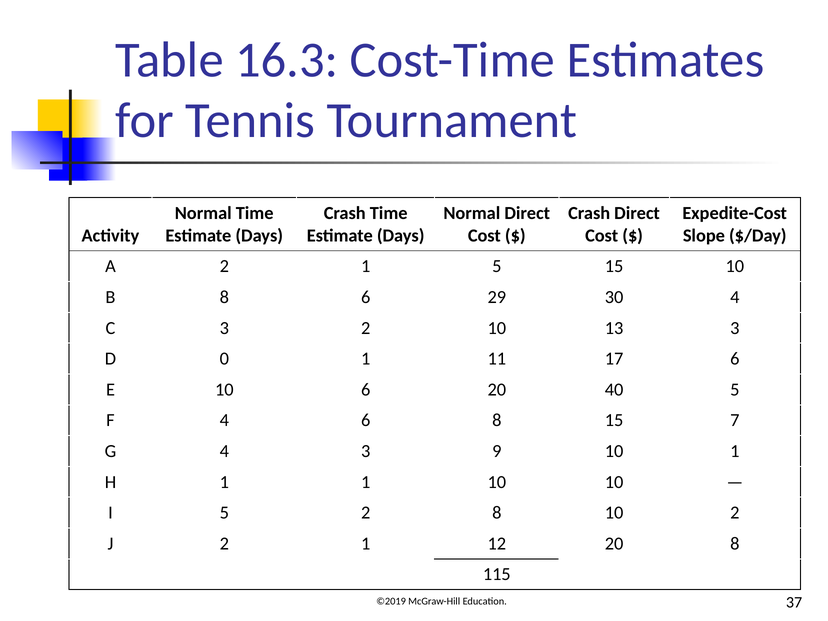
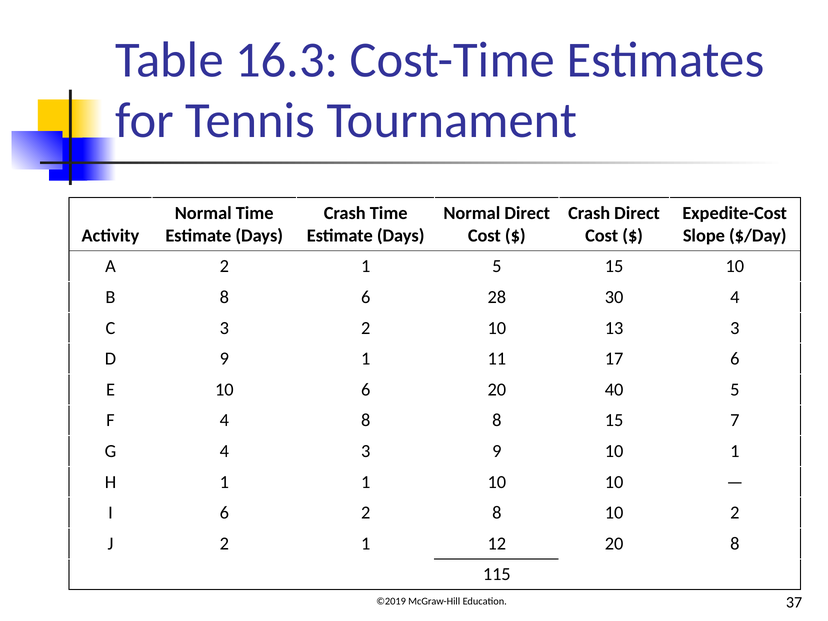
29: 29 -> 28
D 0: 0 -> 9
4 6: 6 -> 8
I 5: 5 -> 6
